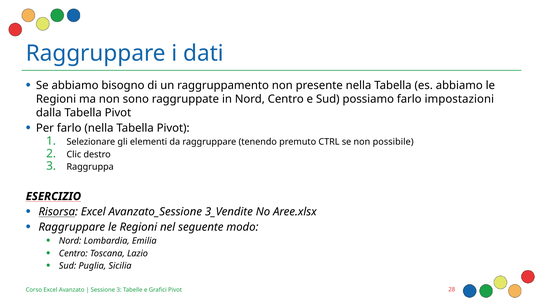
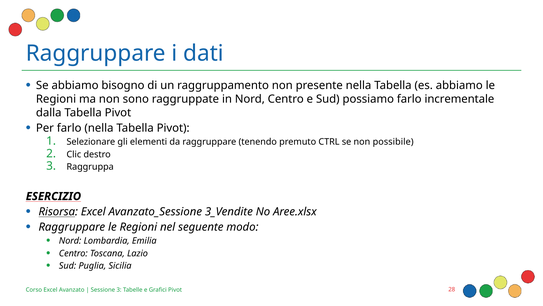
impostazioni: impostazioni -> incrementale
